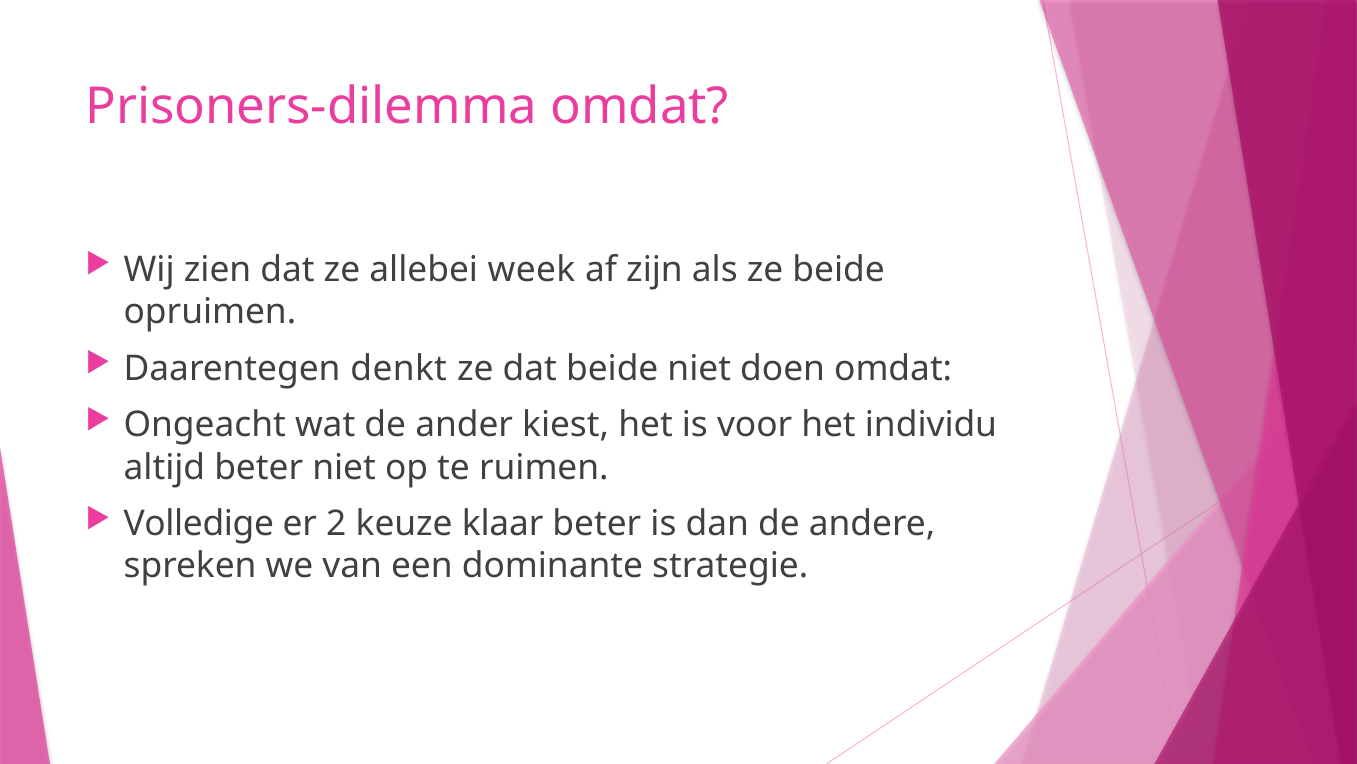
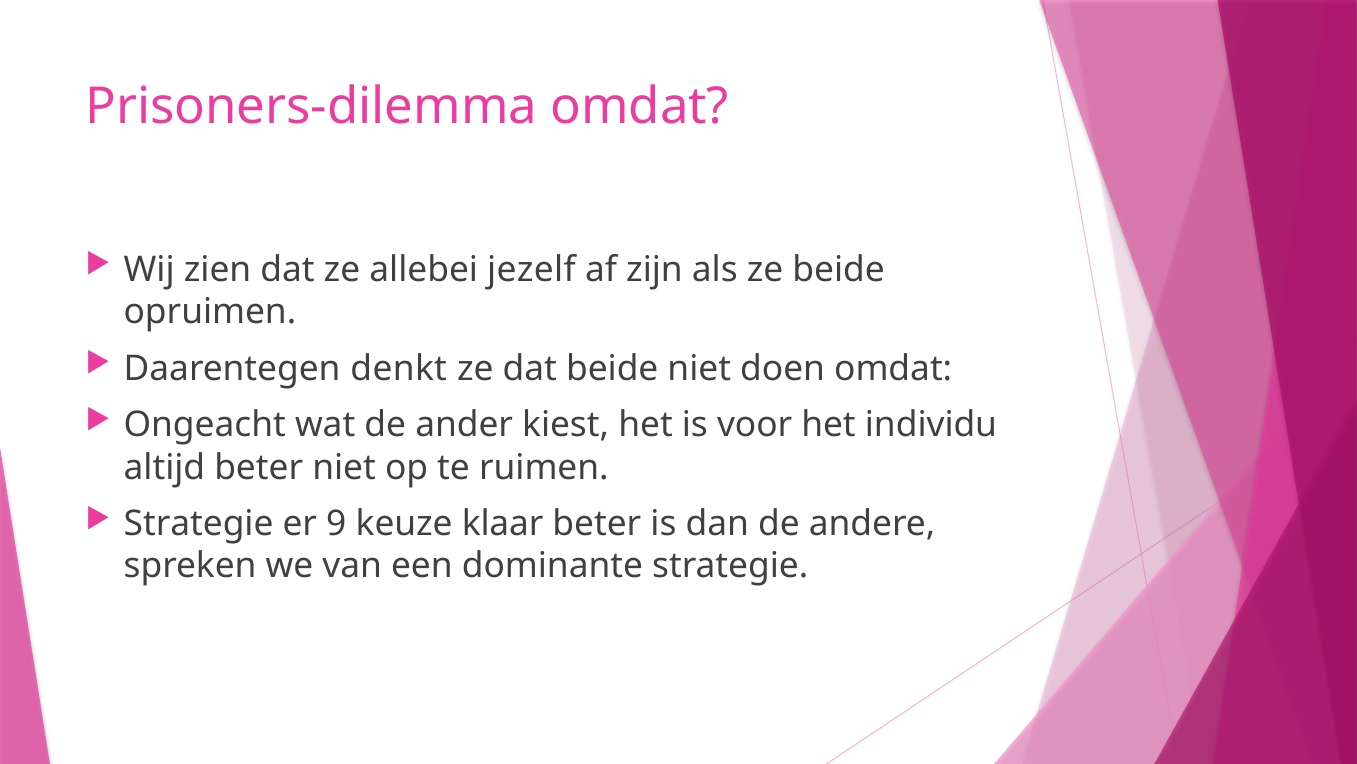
week: week -> jezelf
Volledige at (199, 523): Volledige -> Strategie
2: 2 -> 9
